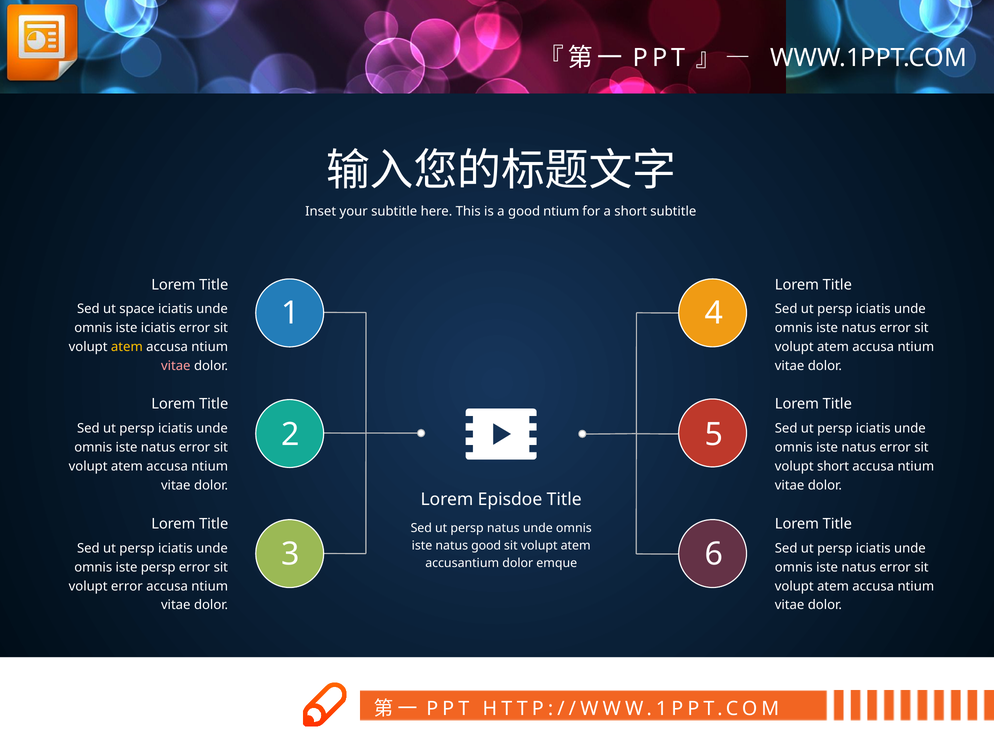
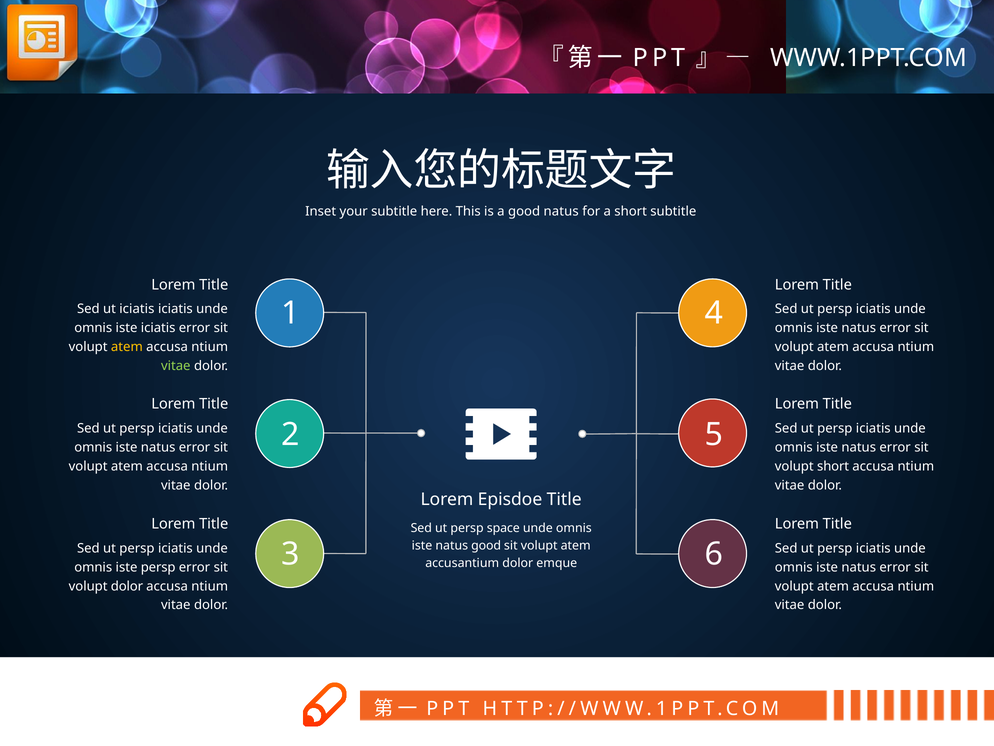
good ntium: ntium -> natus
ut space: space -> iciatis
vitae at (176, 366) colour: pink -> light green
persp natus: natus -> space
volupt error: error -> dolor
